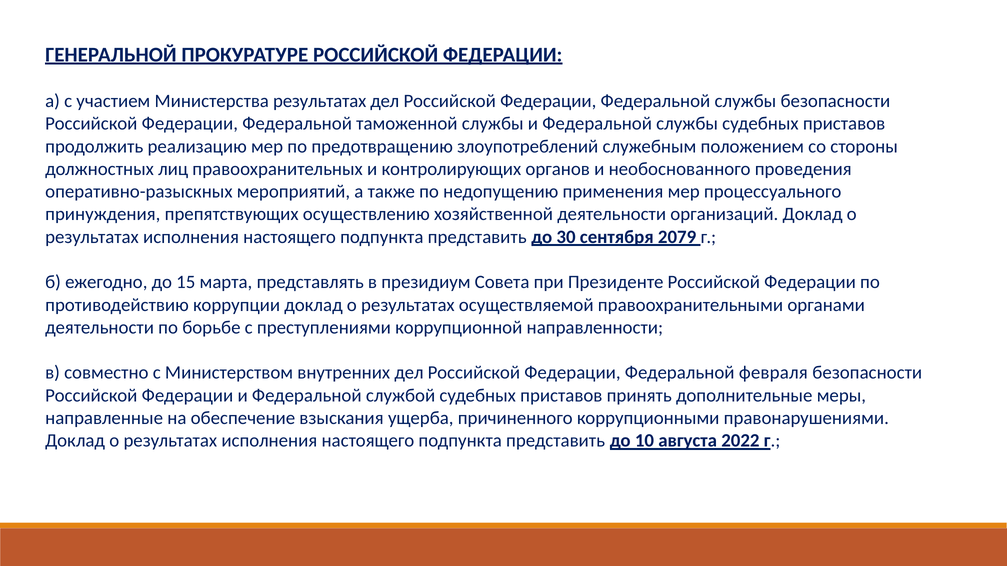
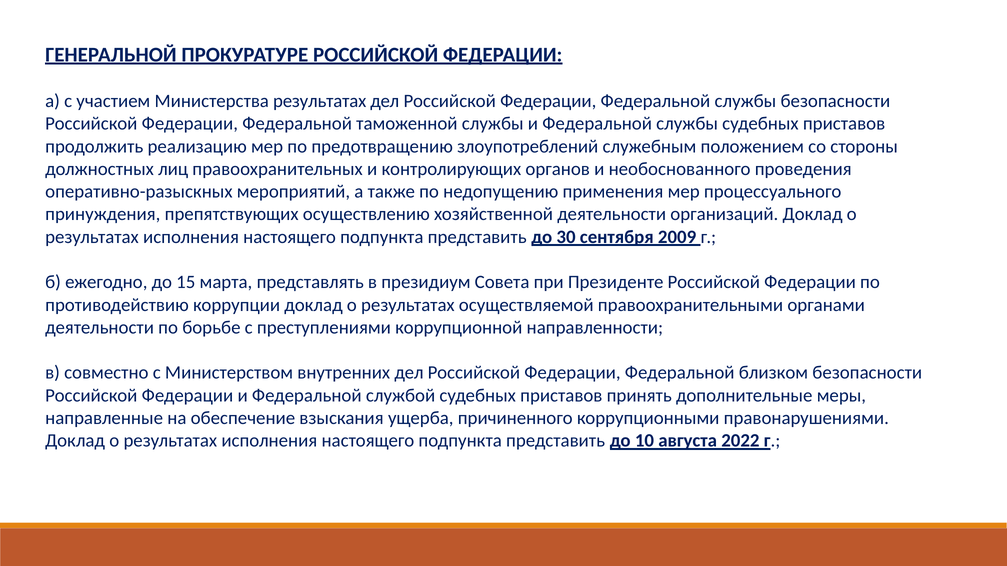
2079: 2079 -> 2009
февраля: февраля -> близком
